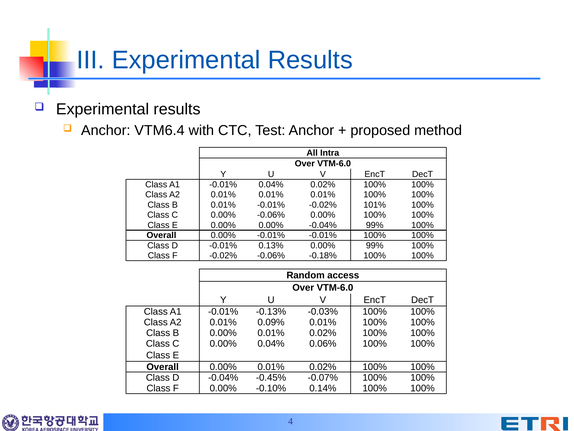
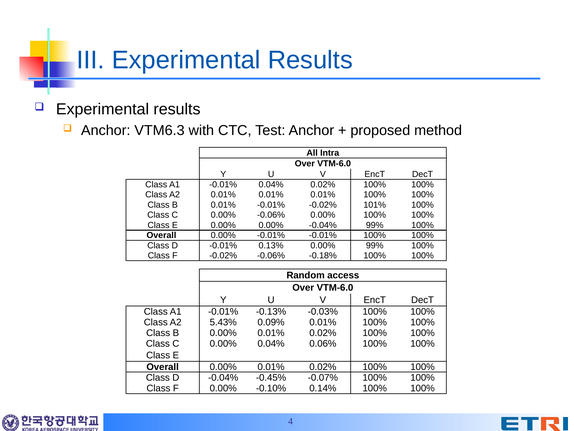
VTM6.4: VTM6.4 -> VTM6.3
0.01% at (223, 322): 0.01% -> 5.43%
